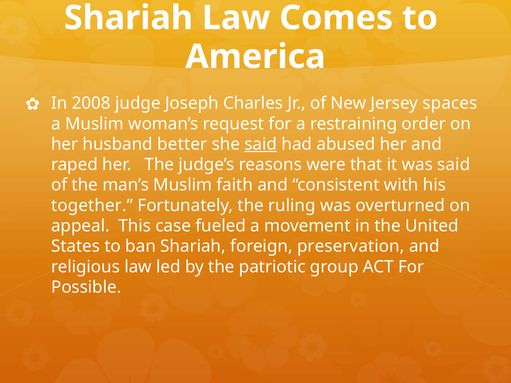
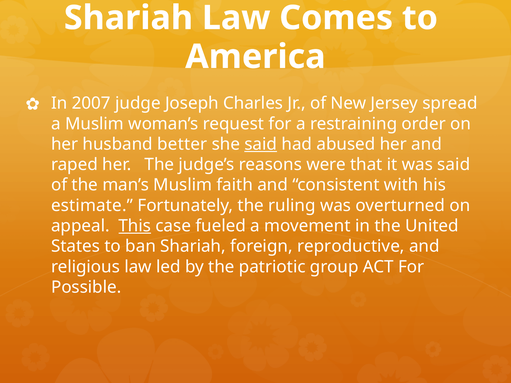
2008: 2008 -> 2007
spaces: spaces -> spread
together: together -> estimate
This underline: none -> present
preservation: preservation -> reproductive
